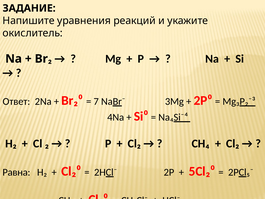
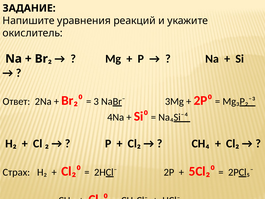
7: 7 -> 3
Равна: Равна -> Страх
